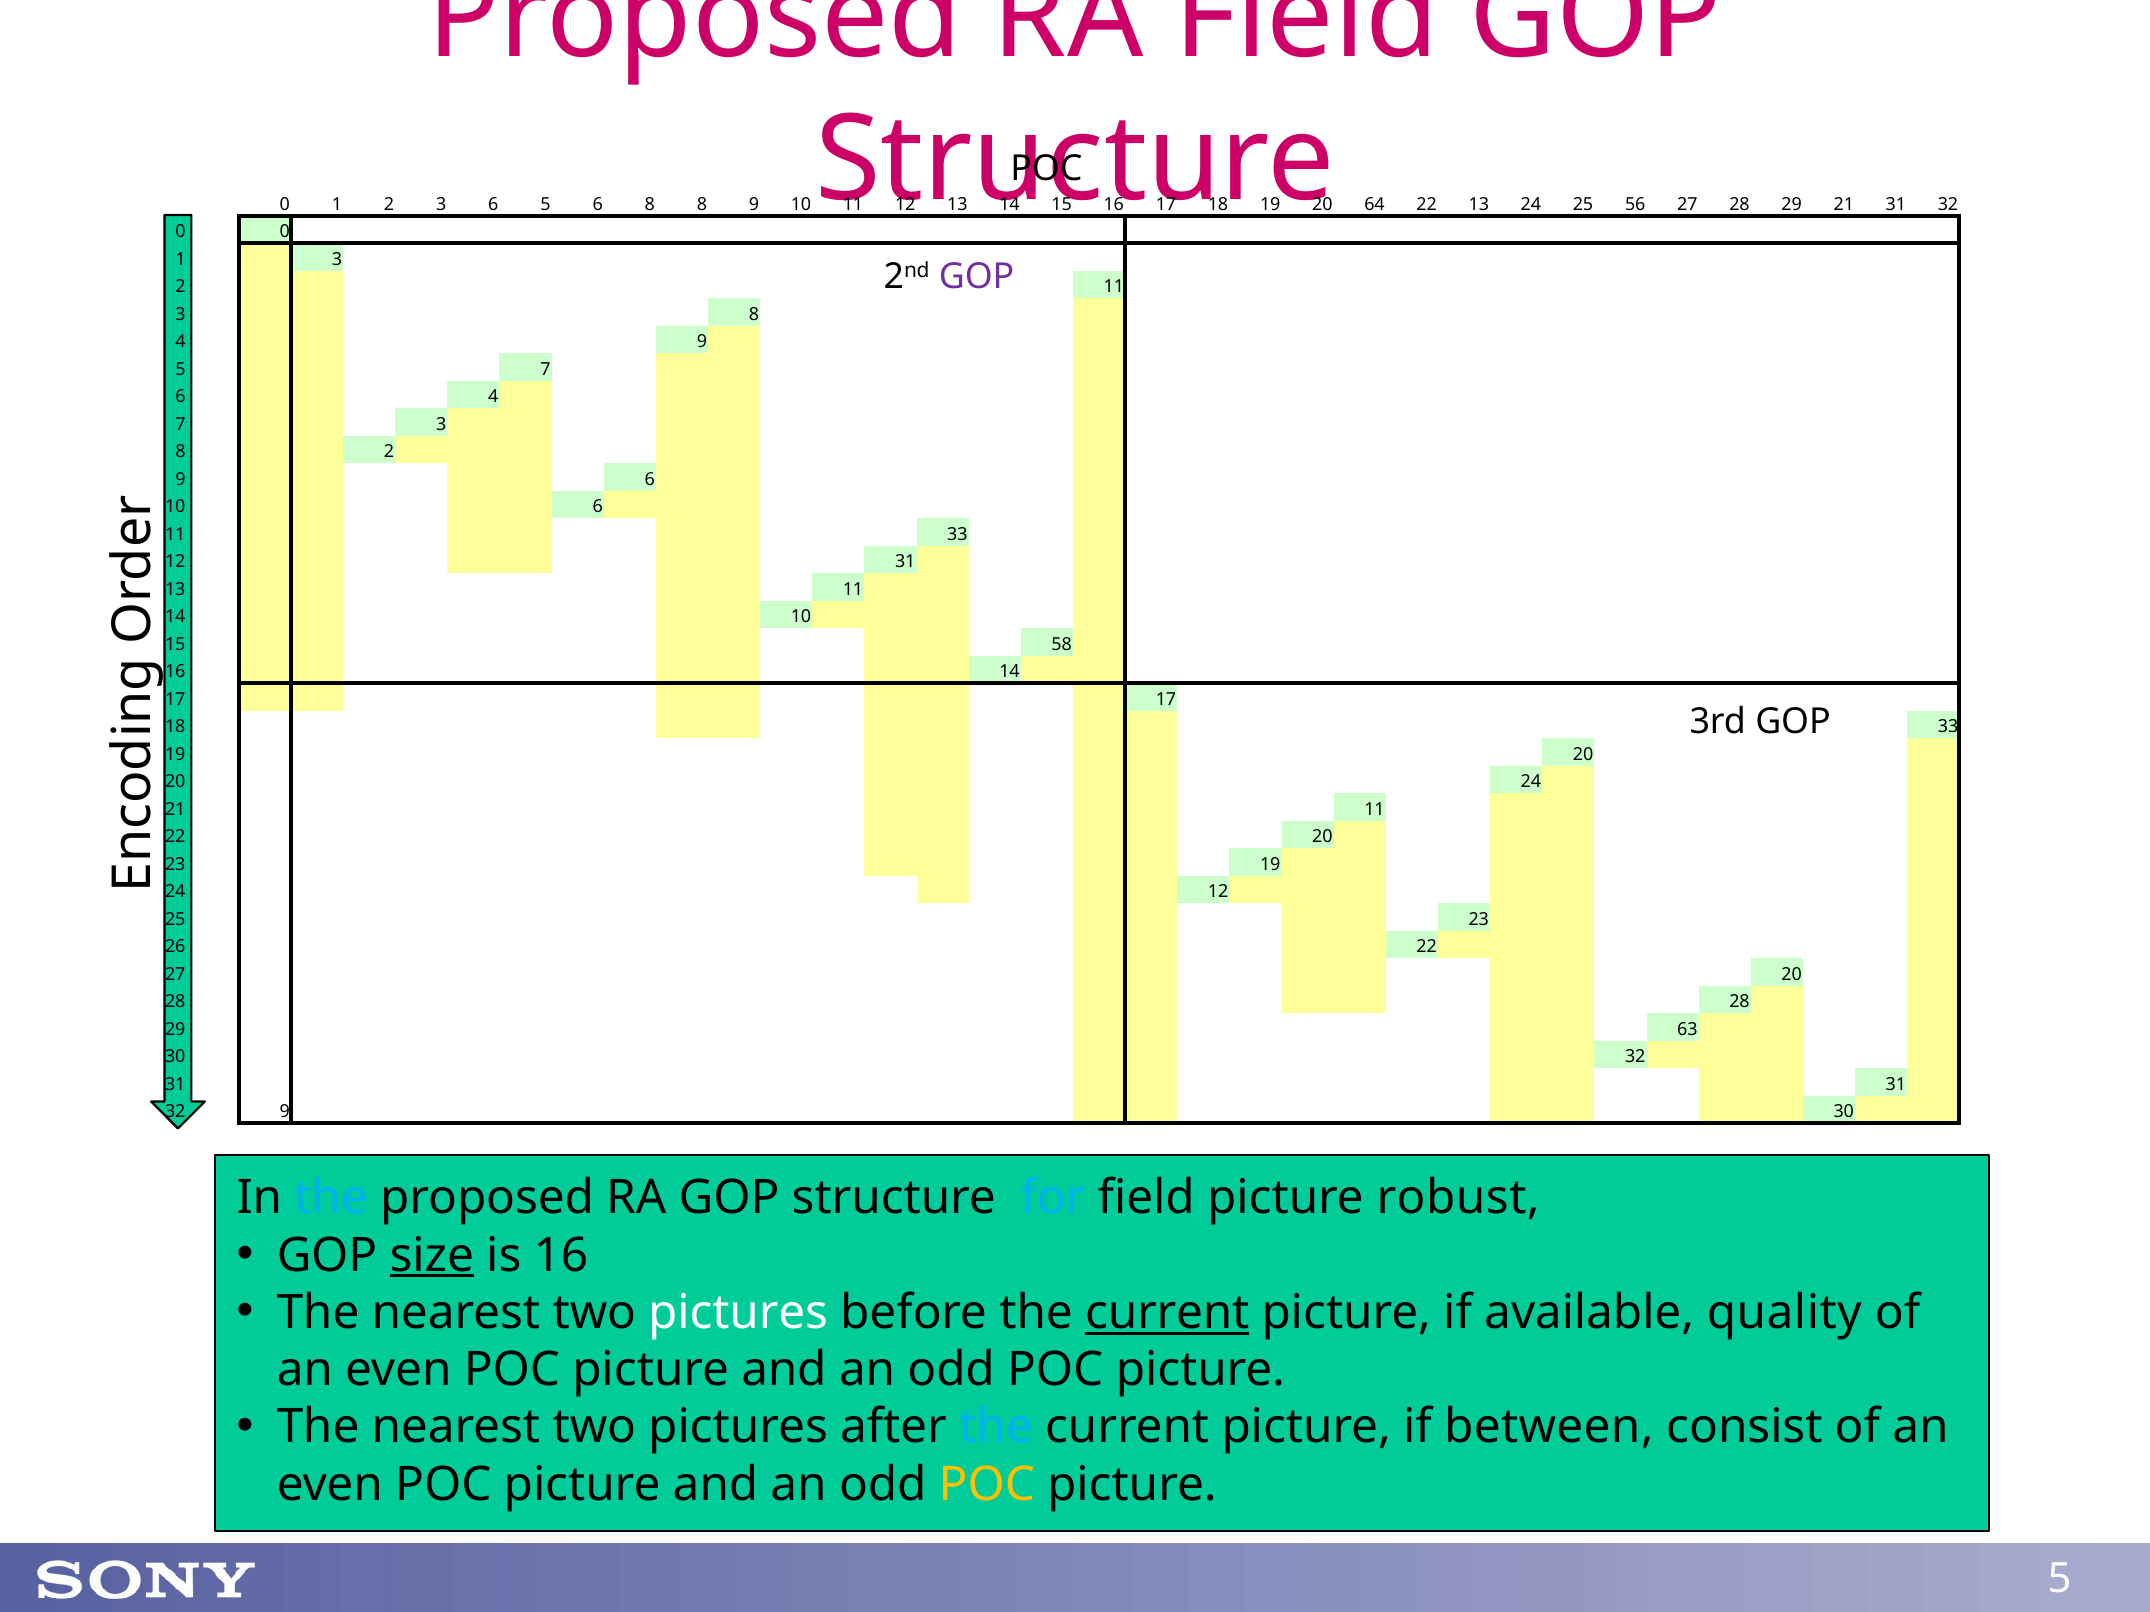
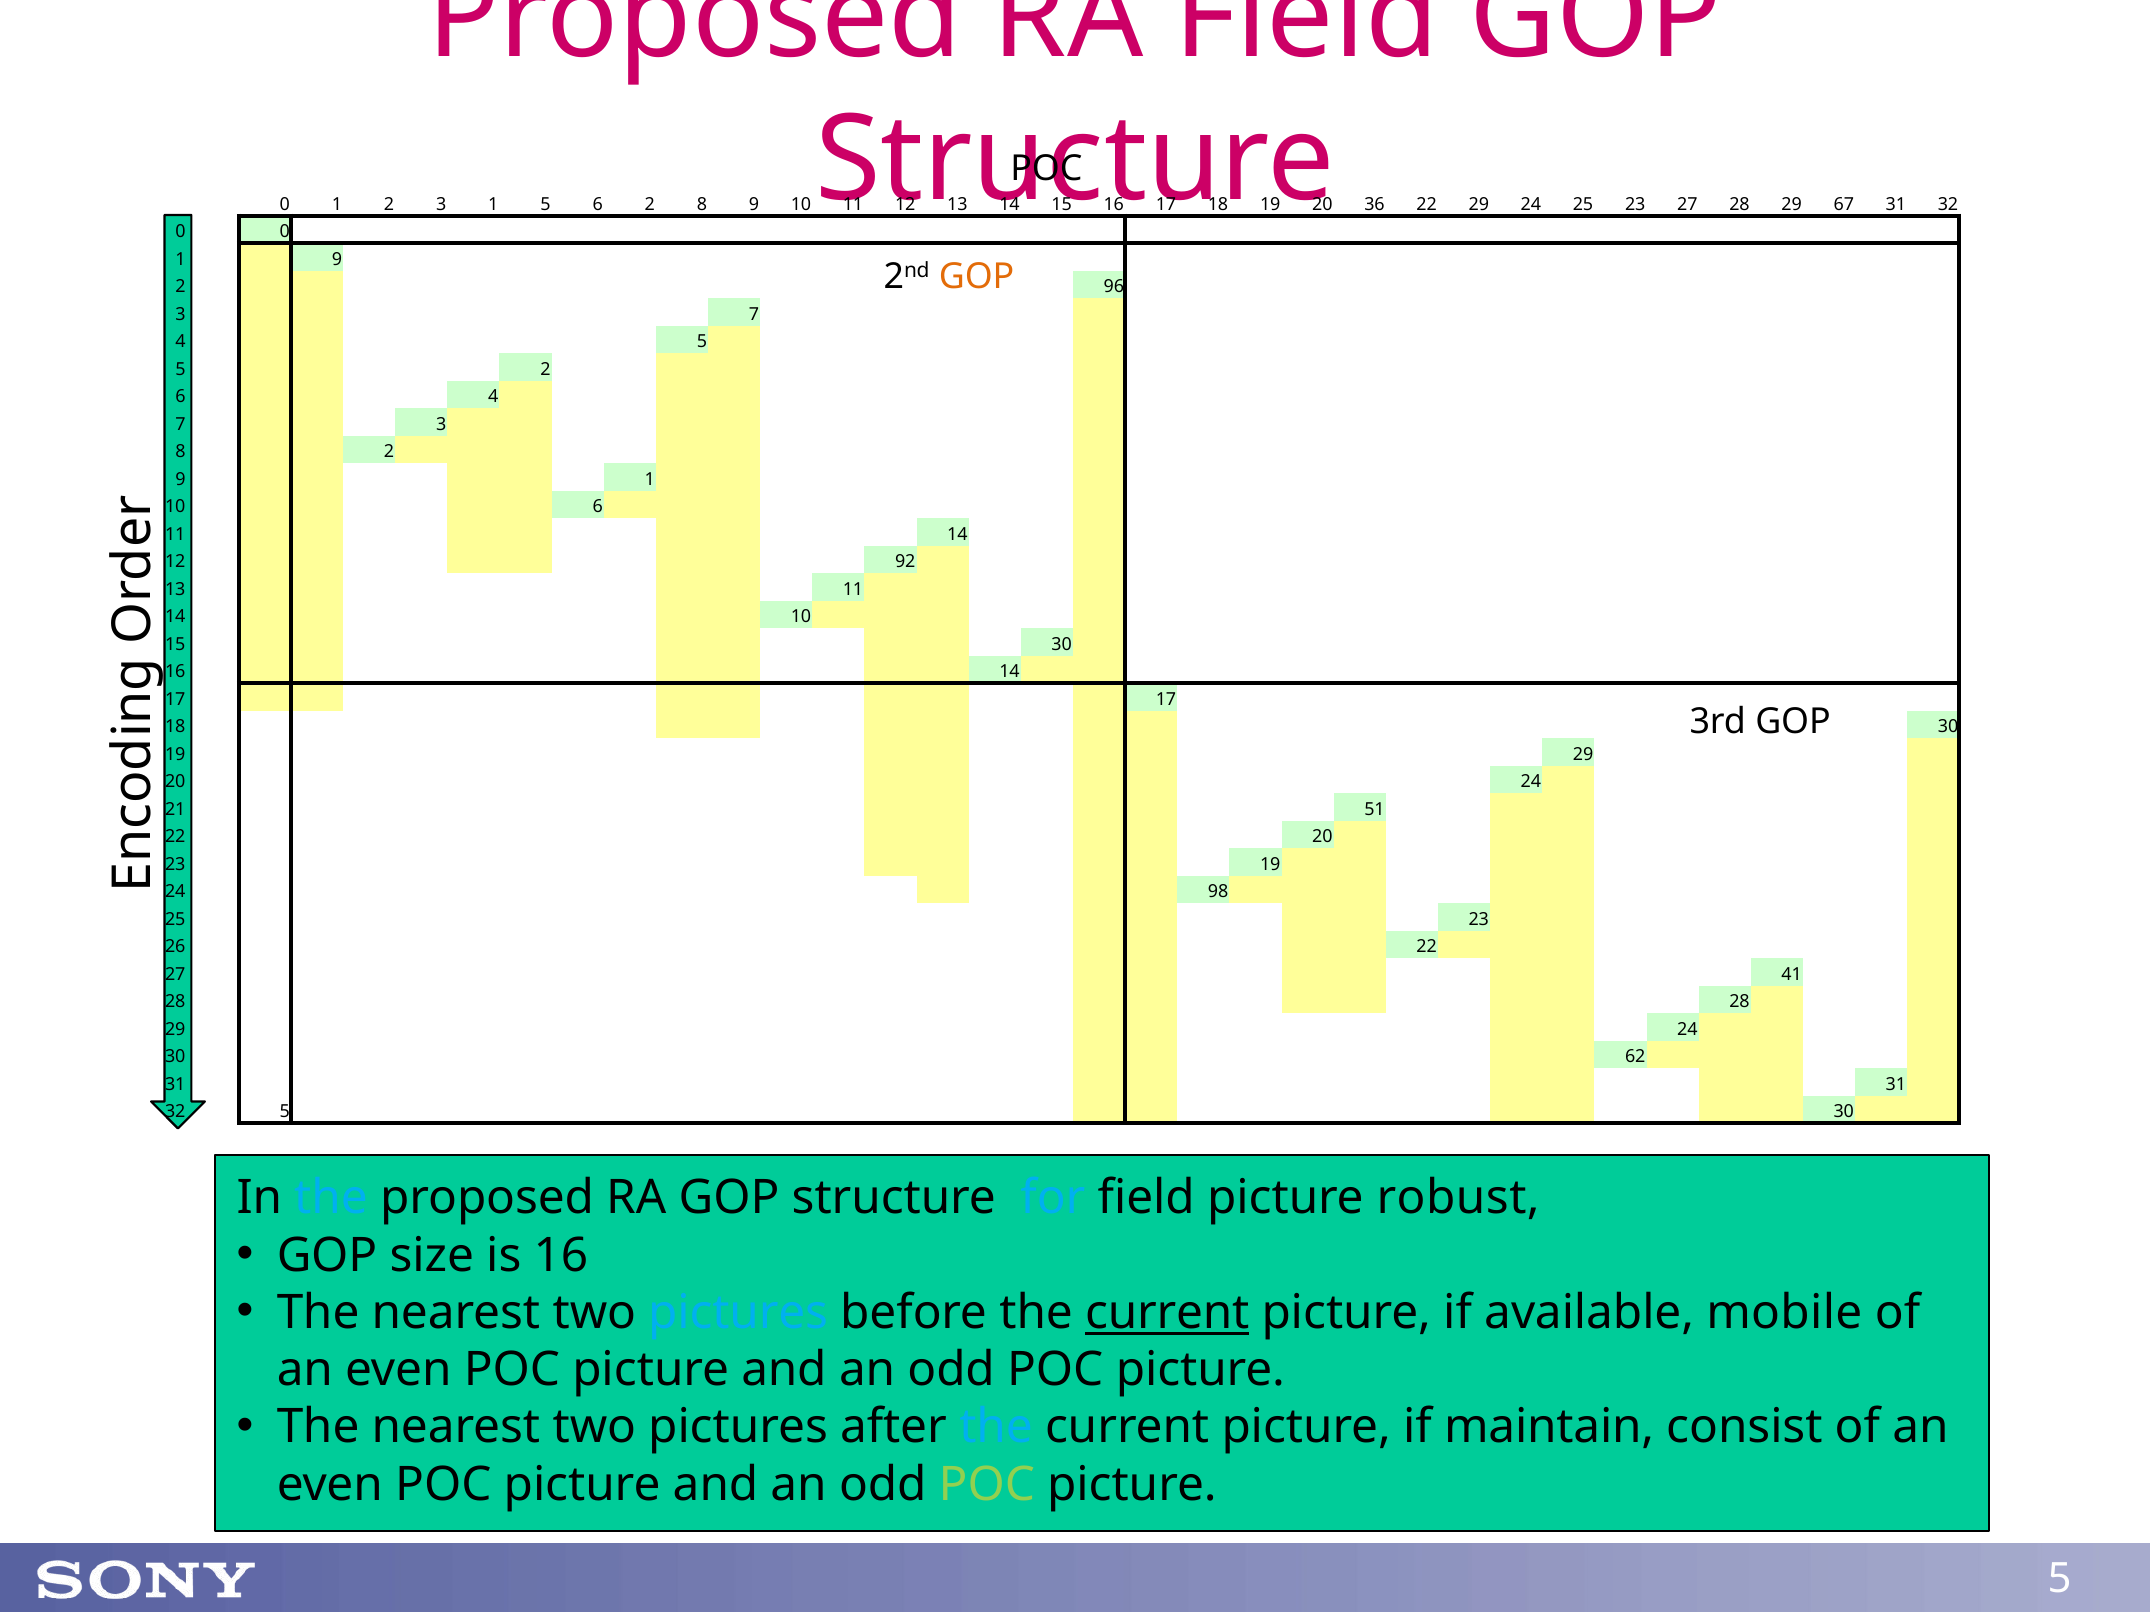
3 6: 6 -> 1
6 8: 8 -> 2
64: 64 -> 36
22 13: 13 -> 29
24 25 56: 56 -> 23
29 21: 21 -> 67
1 3: 3 -> 9
GOP at (977, 276) colour: purple -> orange
2 11: 11 -> 96
8 at (754, 314): 8 -> 7
4 9: 9 -> 5
5 7: 7 -> 2
9 6: 6 -> 1
33 at (957, 534): 33 -> 14
12 31: 31 -> 92
15 58: 58 -> 30
18 33: 33 -> 30
20 at (1583, 755): 20 -> 29
21 11: 11 -> 51
24 12: 12 -> 98
27 20: 20 -> 41
63 at (1687, 1030): 63 -> 24
30 32: 32 -> 62
32 9: 9 -> 5
size underline: present -> none
pictures at (738, 1313) colour: white -> light blue
quality: quality -> mobile
between: between -> maintain
POC at (987, 1485) colour: yellow -> light green
